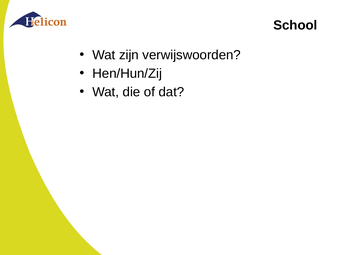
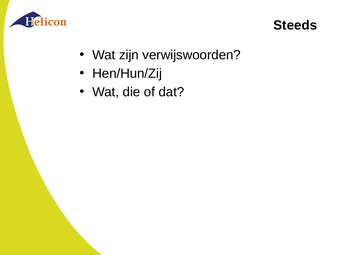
School: School -> Steeds
